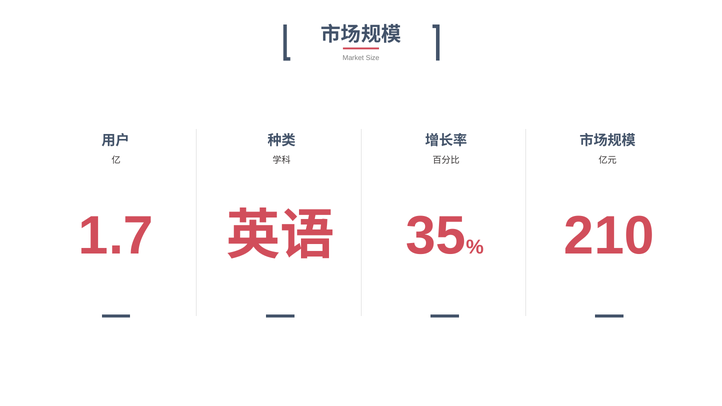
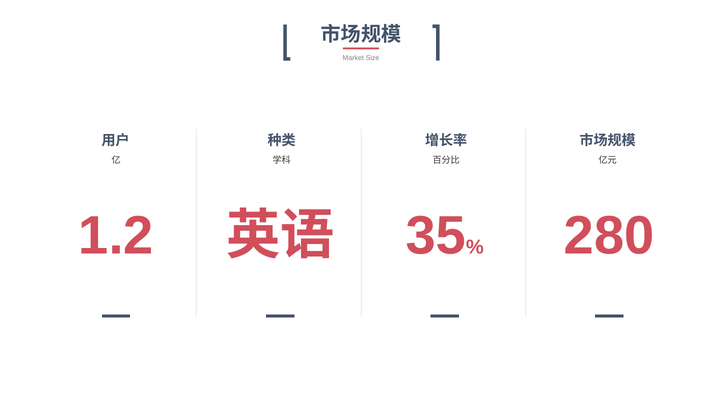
1.7: 1.7 -> 1.2
210: 210 -> 280
